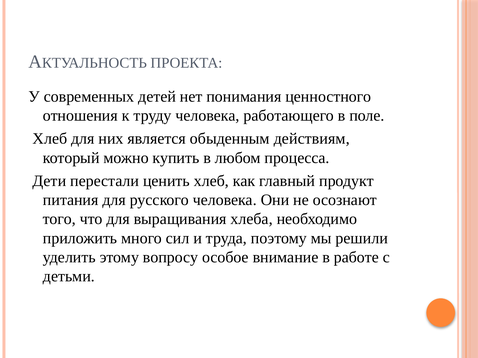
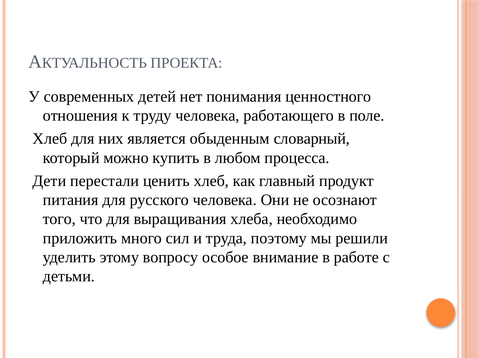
действиям: действиям -> словарный
